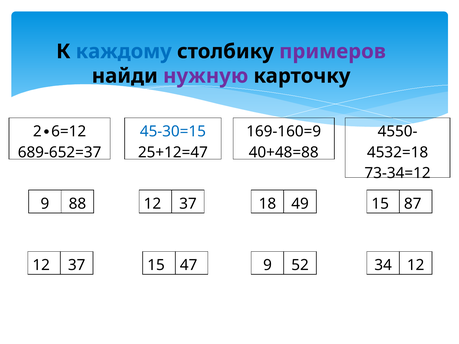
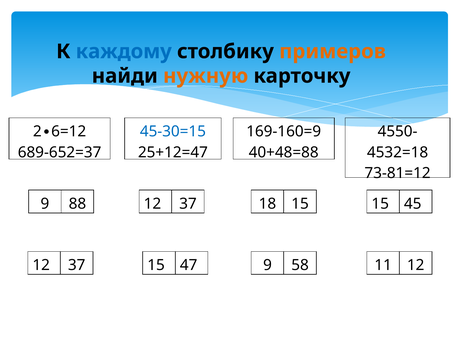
примеров colour: purple -> orange
нужную colour: purple -> orange
73-34=12: 73-34=12 -> 73-81=12
18 49: 49 -> 15
87: 87 -> 45
52: 52 -> 58
34: 34 -> 11
